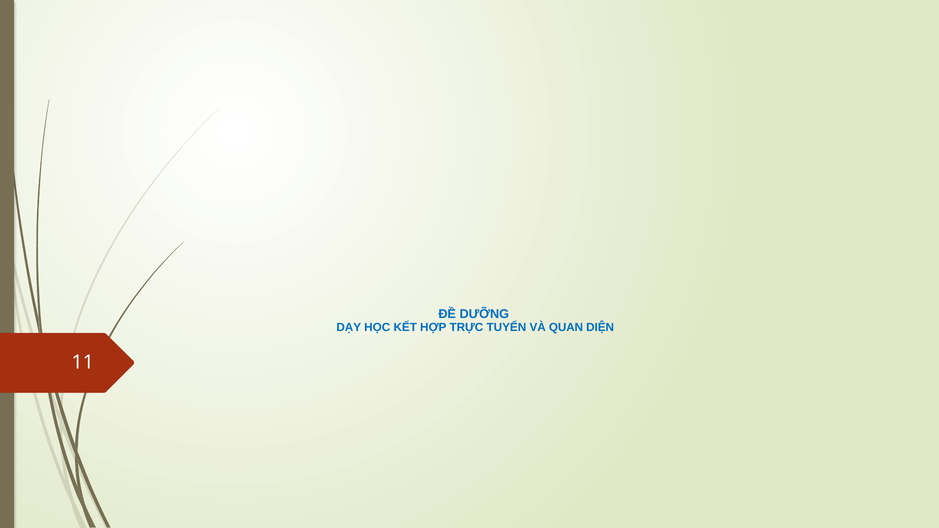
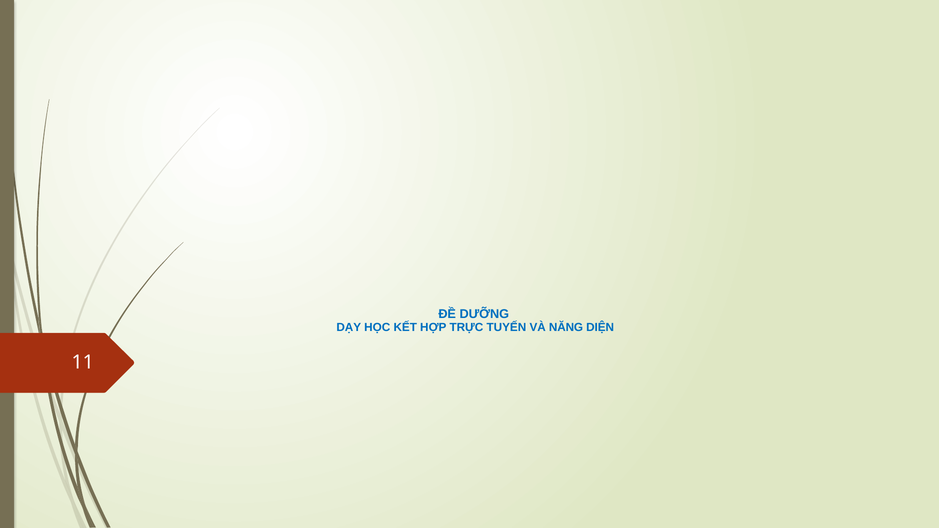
QUAN: QUAN -> NĂNG
